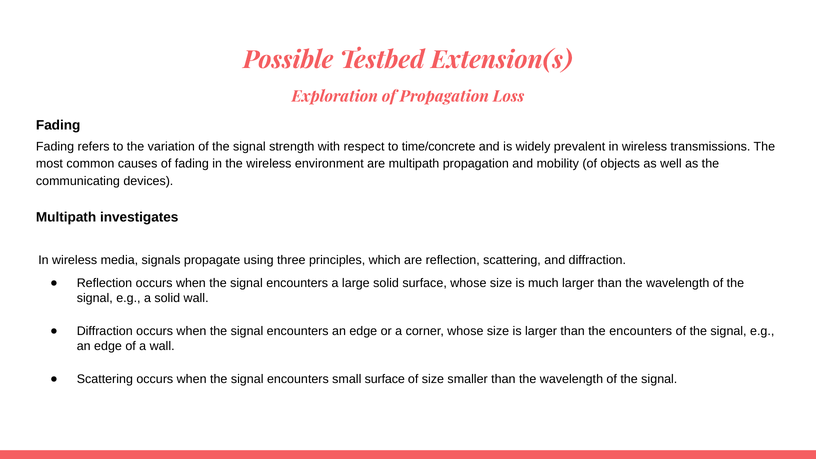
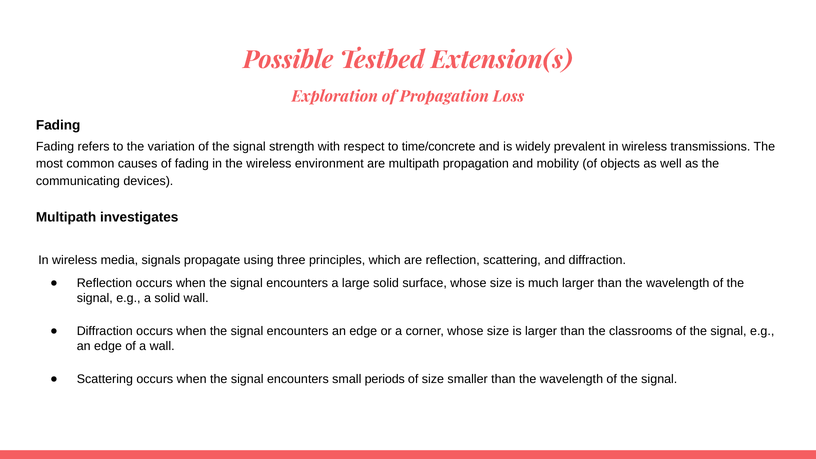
the encounters: encounters -> classrooms
small surface: surface -> periods
